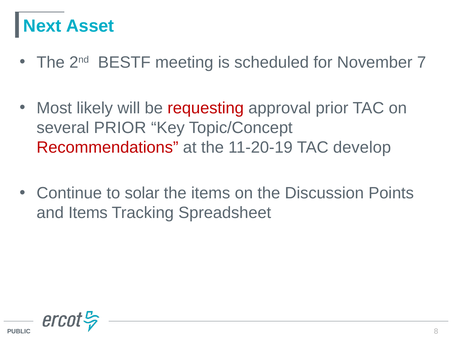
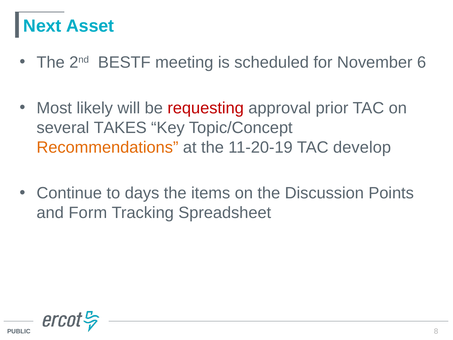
7: 7 -> 6
several PRIOR: PRIOR -> TAKES
Recommendations colour: red -> orange
solar: solar -> days
and Items: Items -> Form
